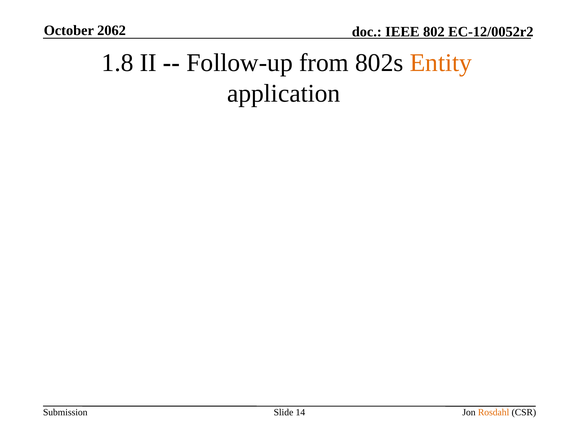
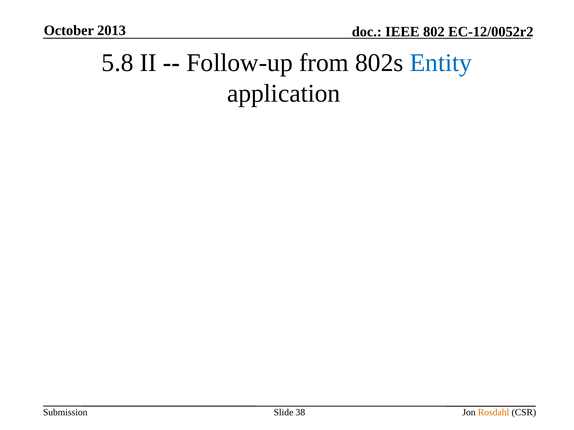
2062: 2062 -> 2013
1.8: 1.8 -> 5.8
Entity colour: orange -> blue
14: 14 -> 38
